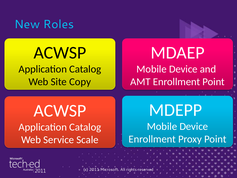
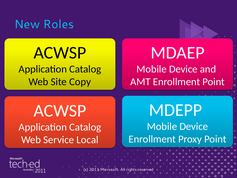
Scale: Scale -> Local
